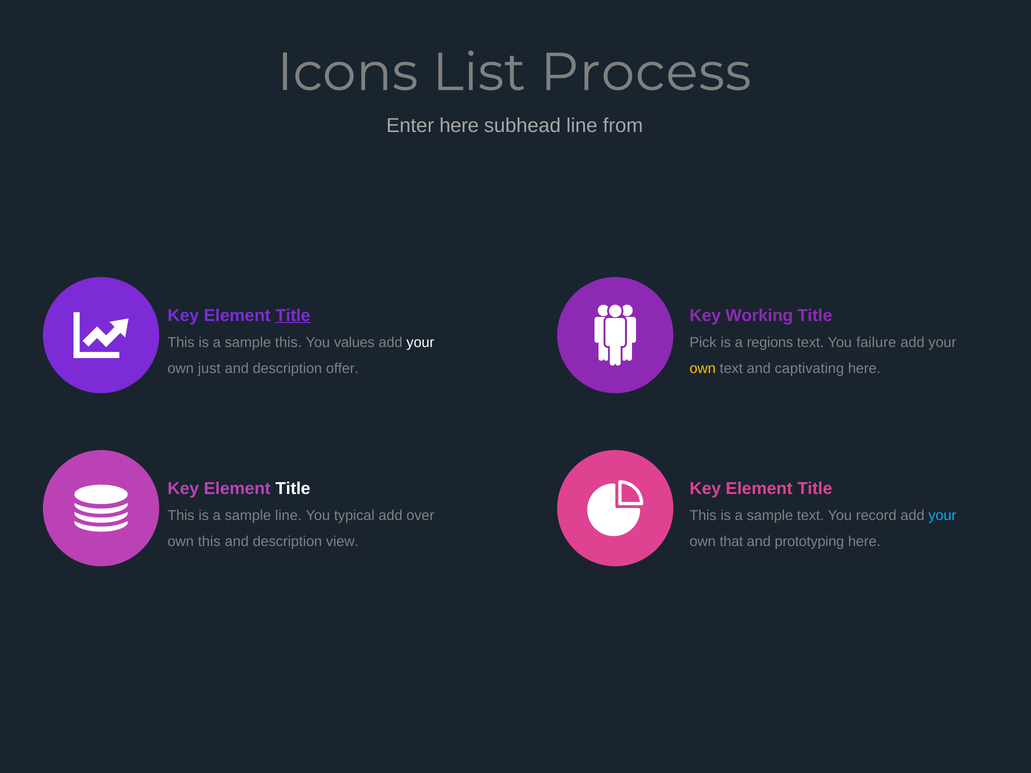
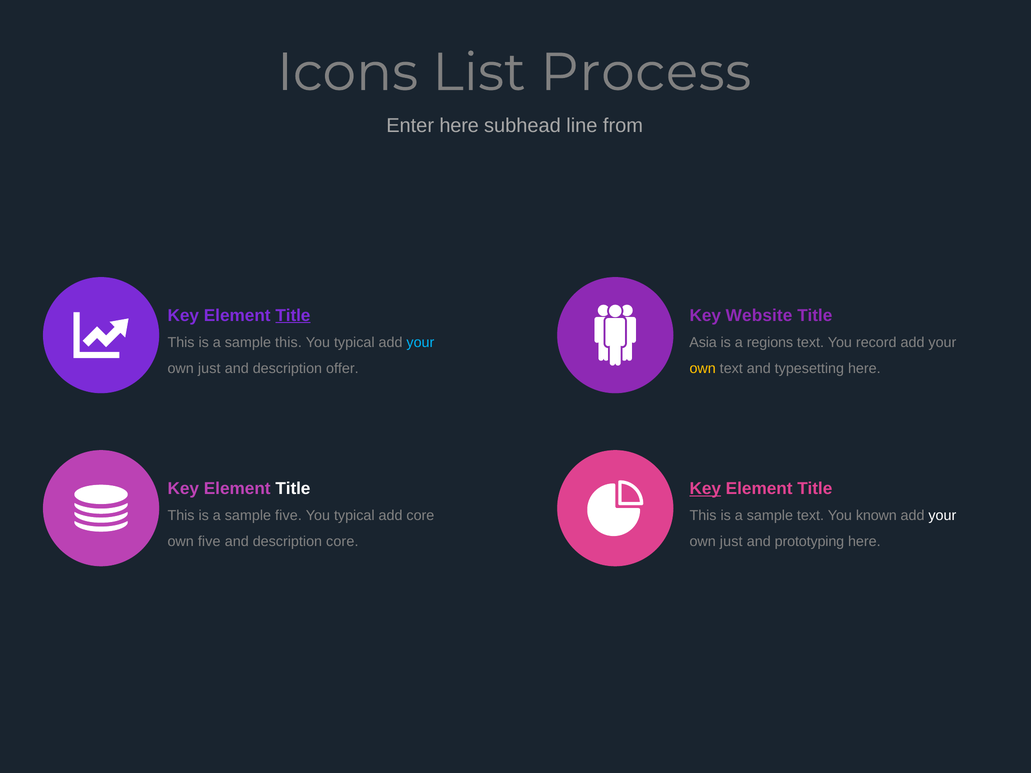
Working: Working -> Website
values at (354, 343): values -> typical
your at (420, 343) colour: white -> light blue
Pick: Pick -> Asia
failure: failure -> record
captivating: captivating -> typesetting
Key at (705, 489) underline: none -> present
sample line: line -> five
add over: over -> core
record: record -> known
your at (942, 516) colour: light blue -> white
own this: this -> five
description view: view -> core
that at (731, 542): that -> just
